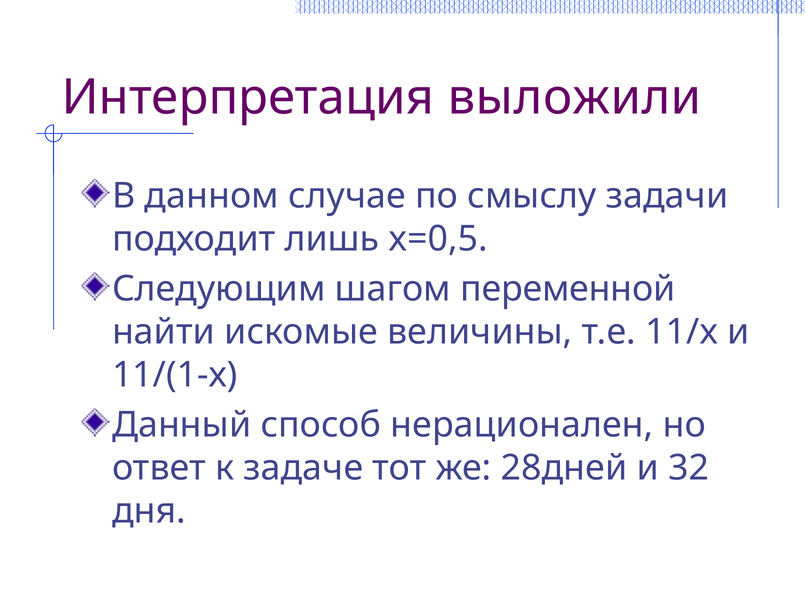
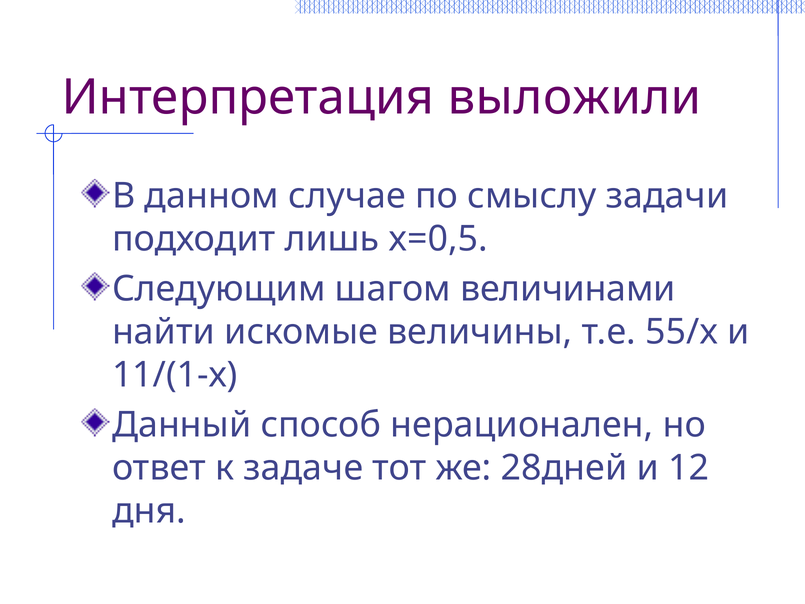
переменной: переменной -> величинами
11/х: 11/х -> 55/х
32: 32 -> 12
